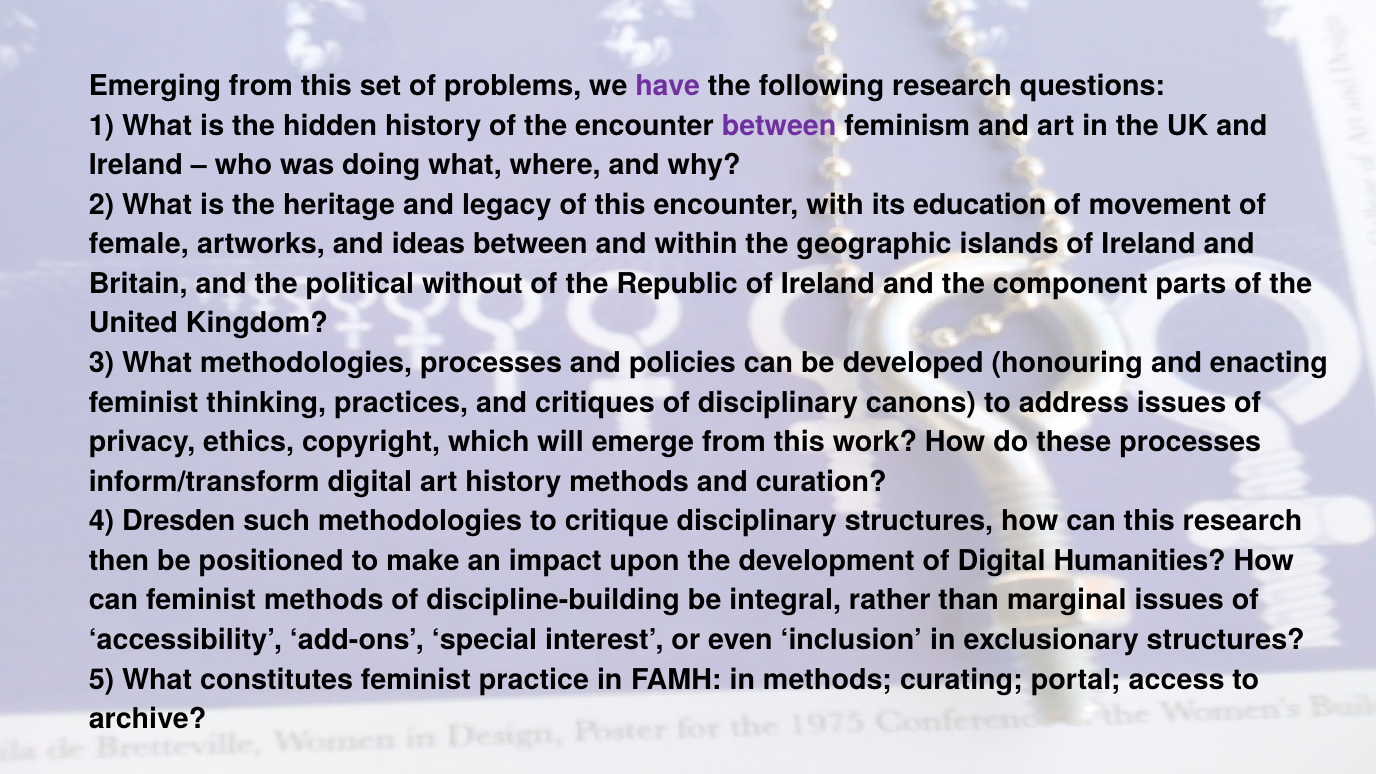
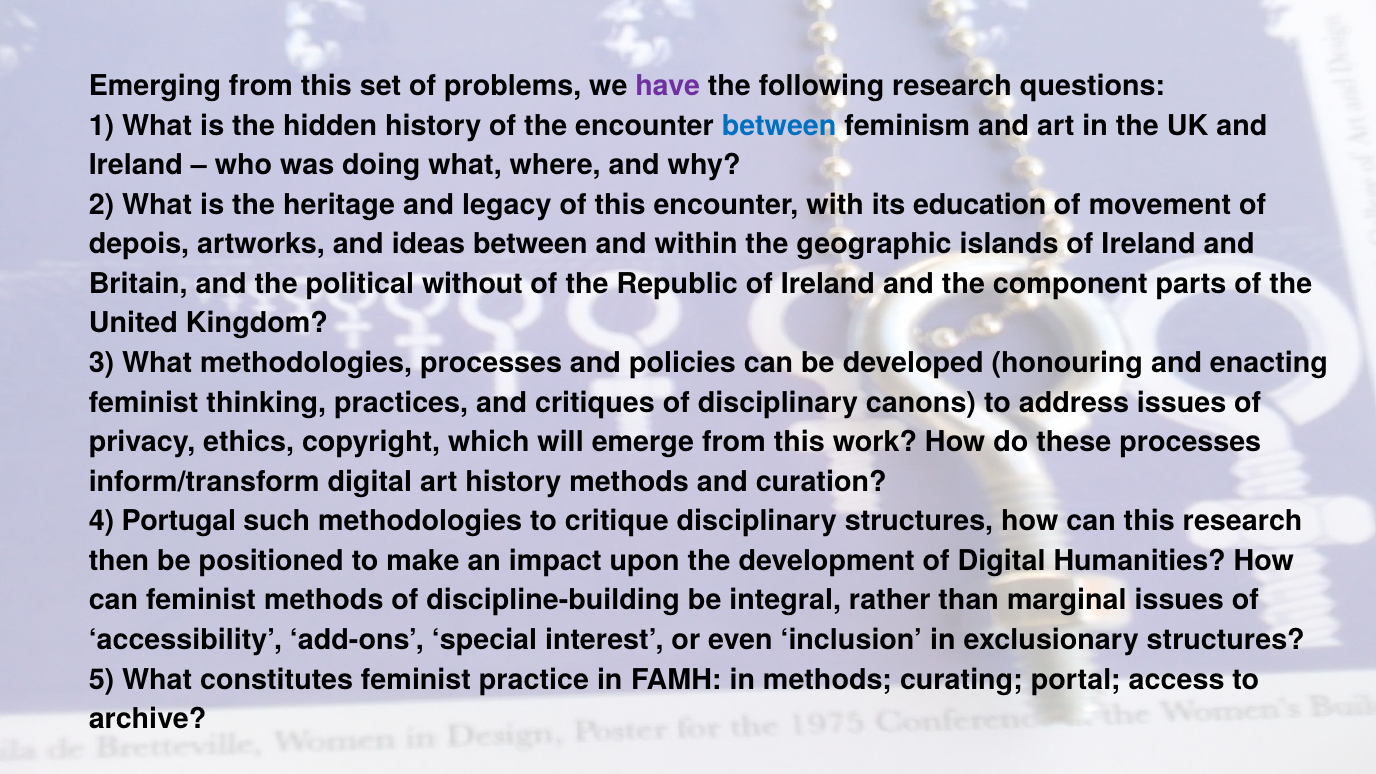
between at (779, 126) colour: purple -> blue
female: female -> depois
Dresden: Dresden -> Portugal
